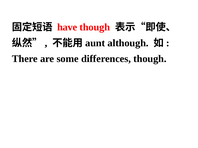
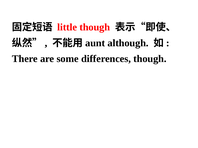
have: have -> little
